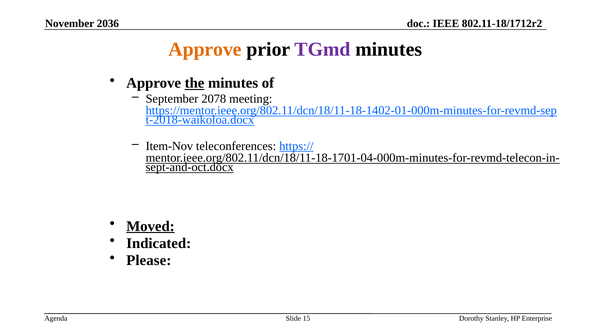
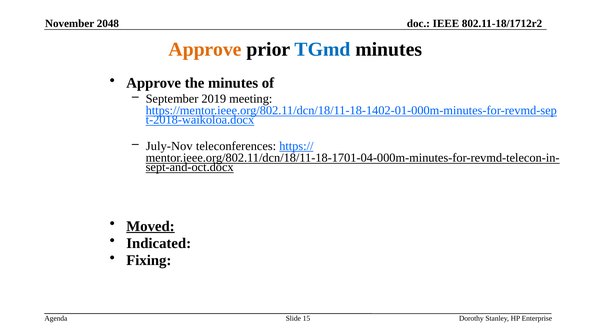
2036: 2036 -> 2048
TGmd colour: purple -> blue
the underline: present -> none
2078: 2078 -> 2019
Item-Nov: Item-Nov -> July-Nov
Please: Please -> Fixing
